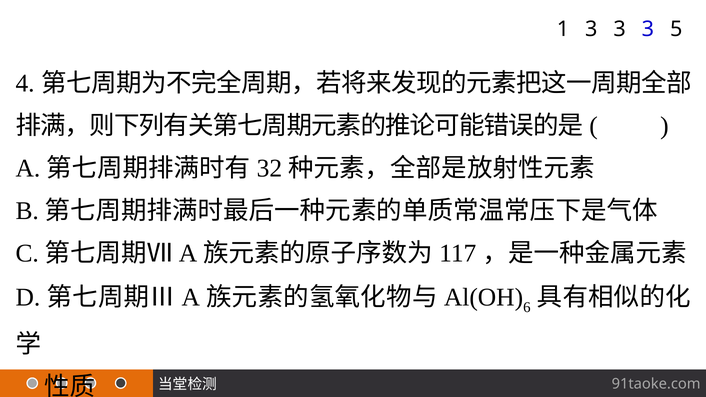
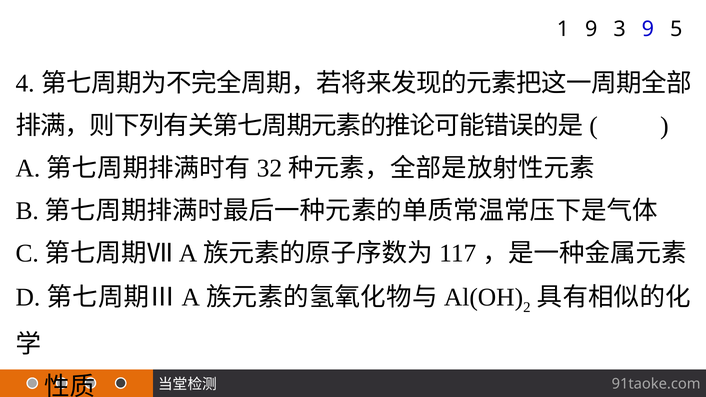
1 3: 3 -> 9
3 at (648, 29): 3 -> 9
6: 6 -> 2
